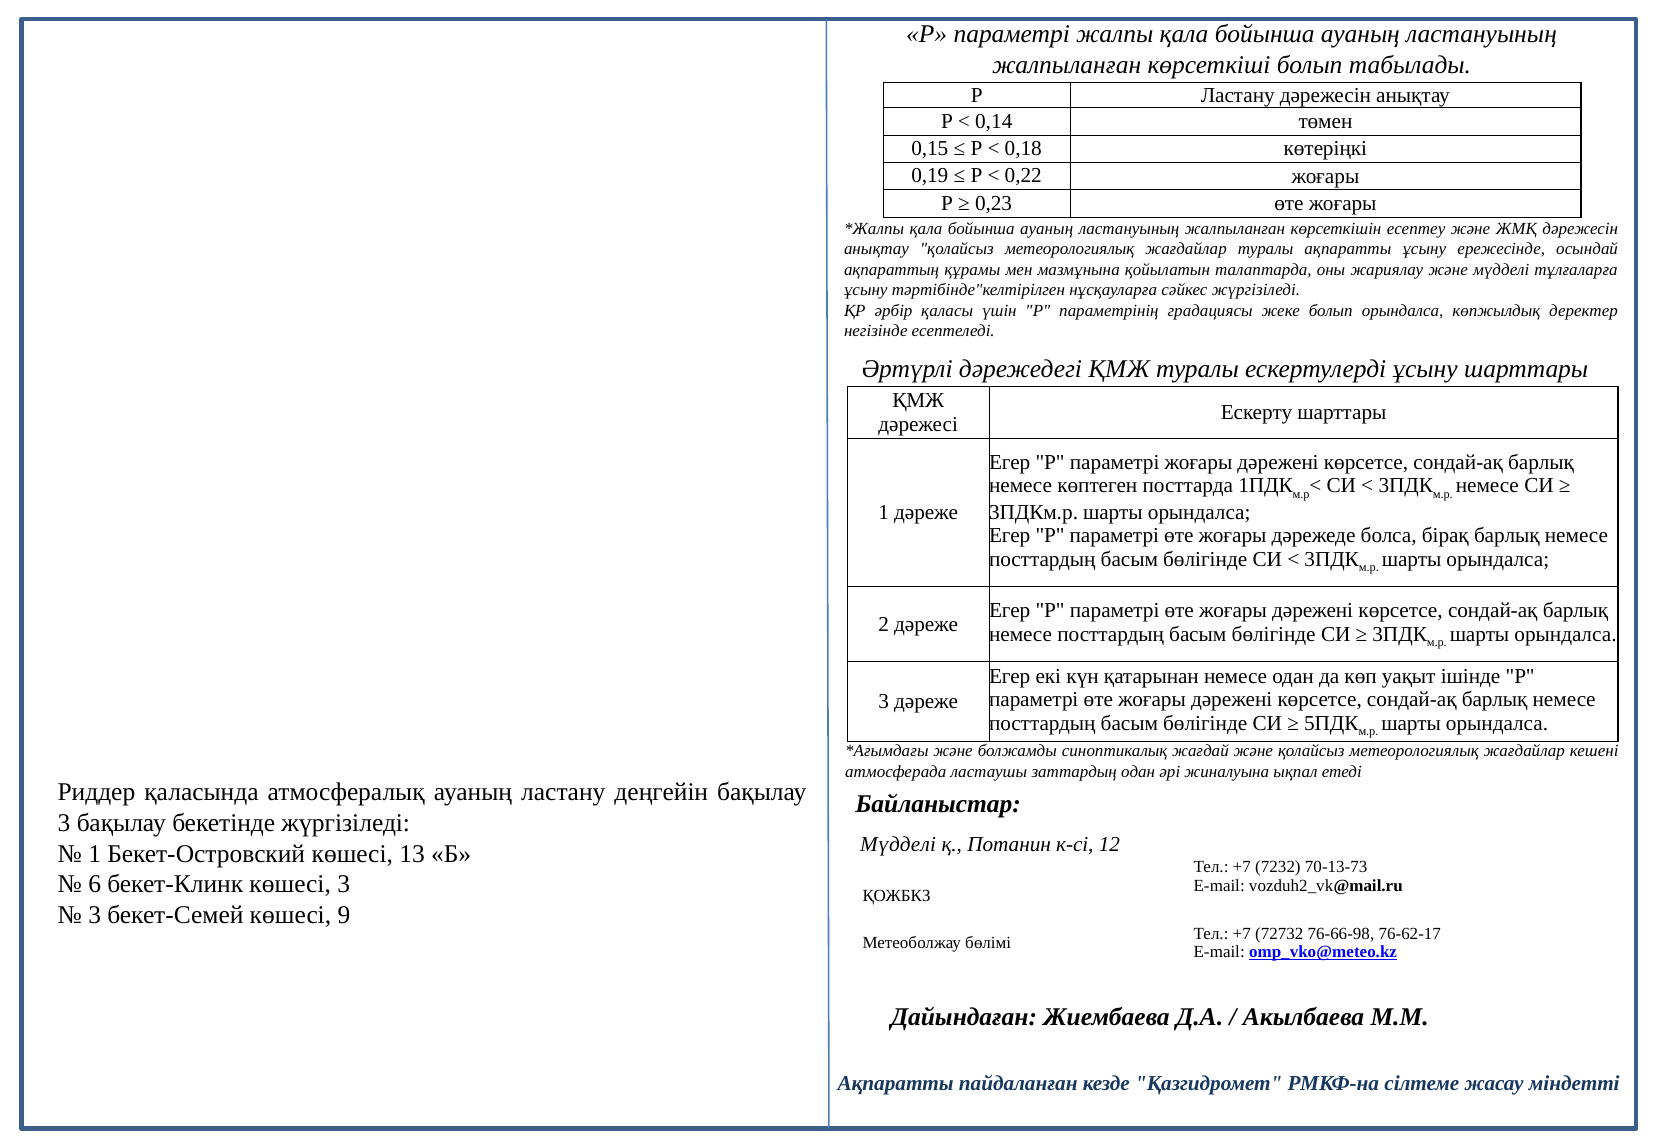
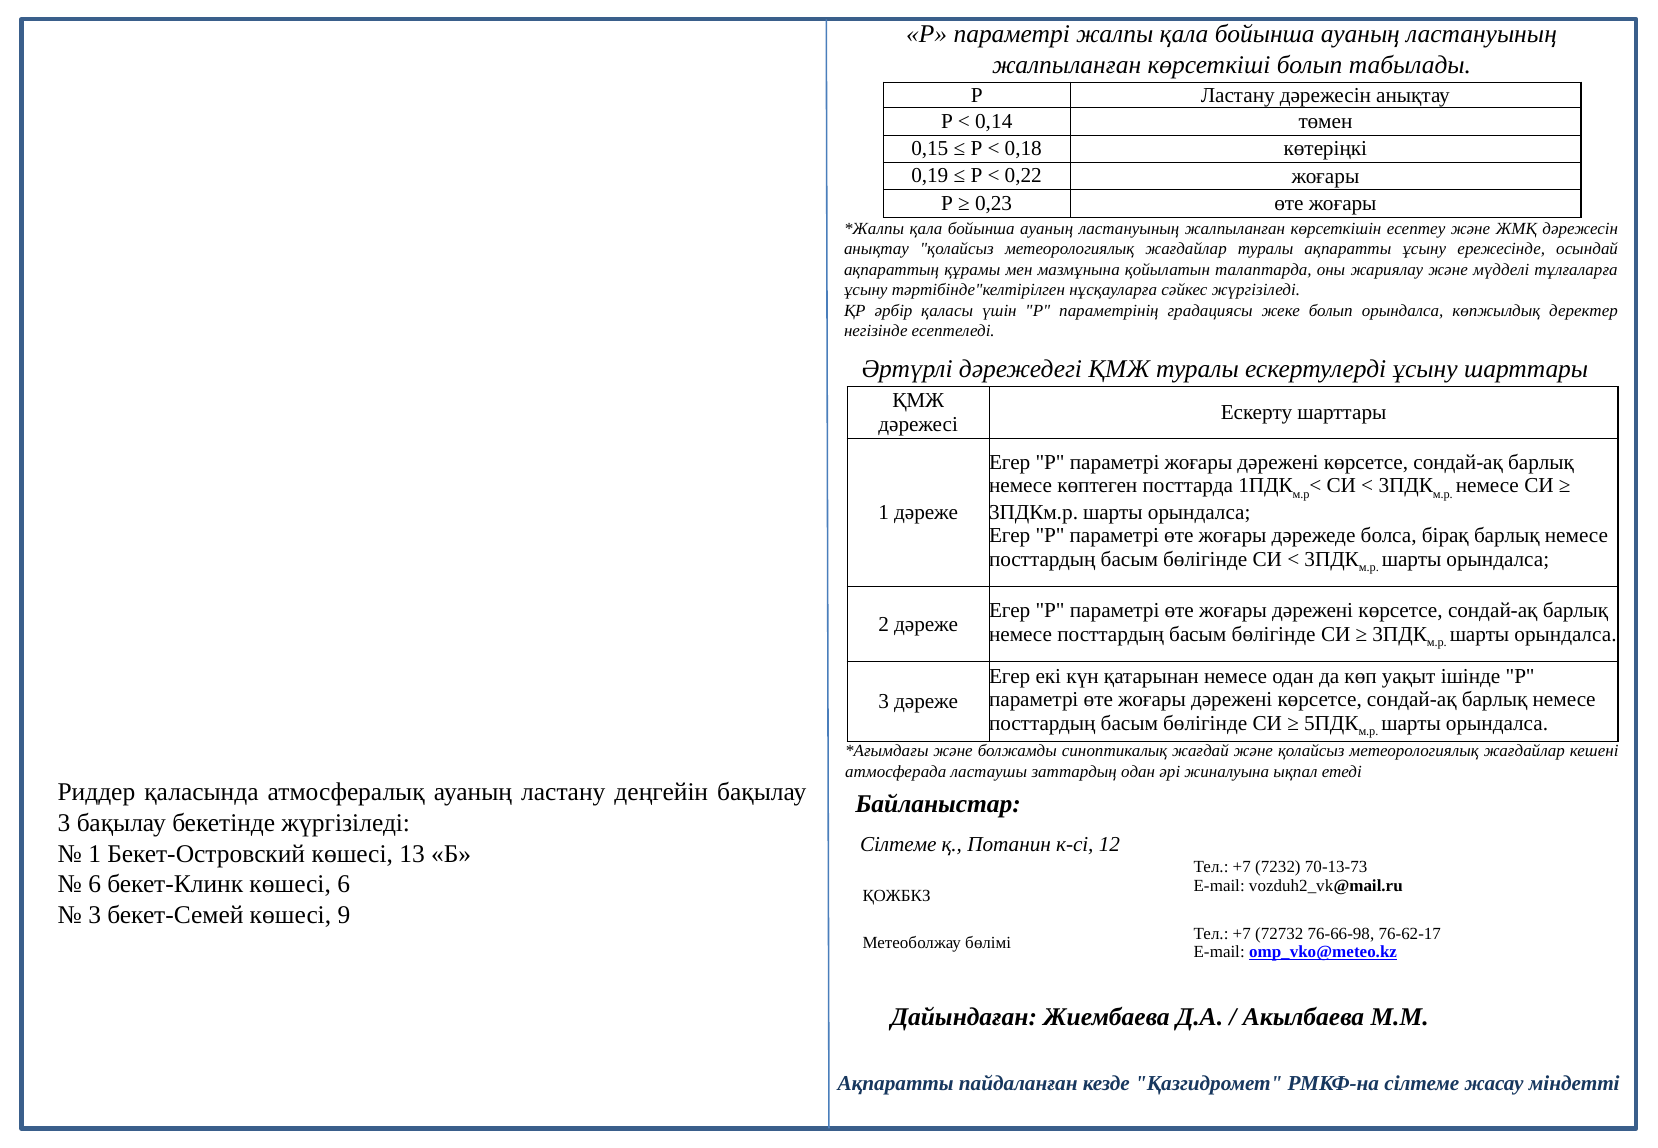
Мүдделі at (898, 845): Мүдделі -> Сілтеме
көшесі 3: 3 -> 6
